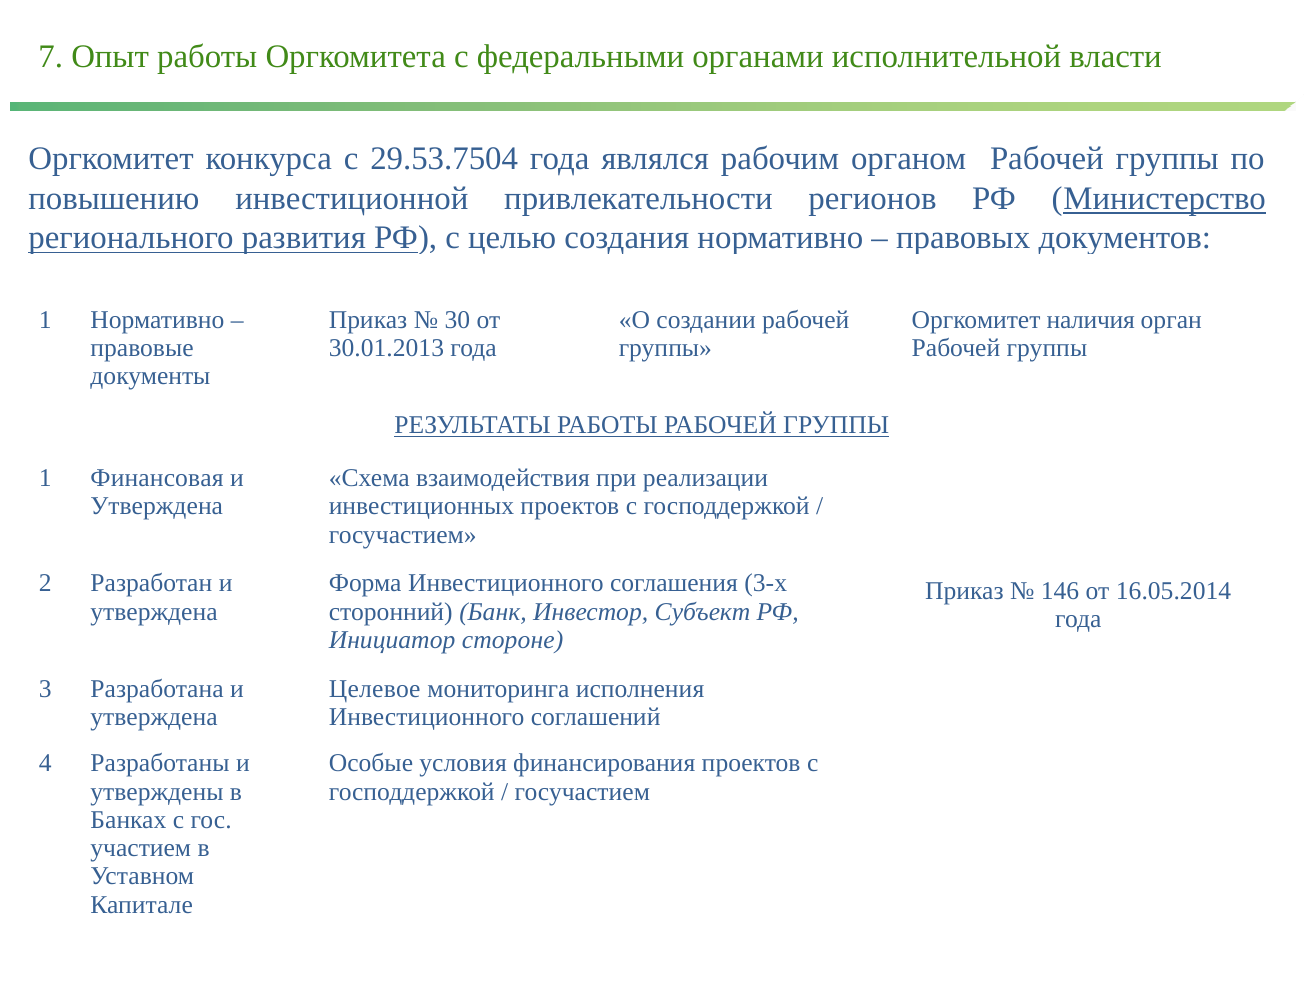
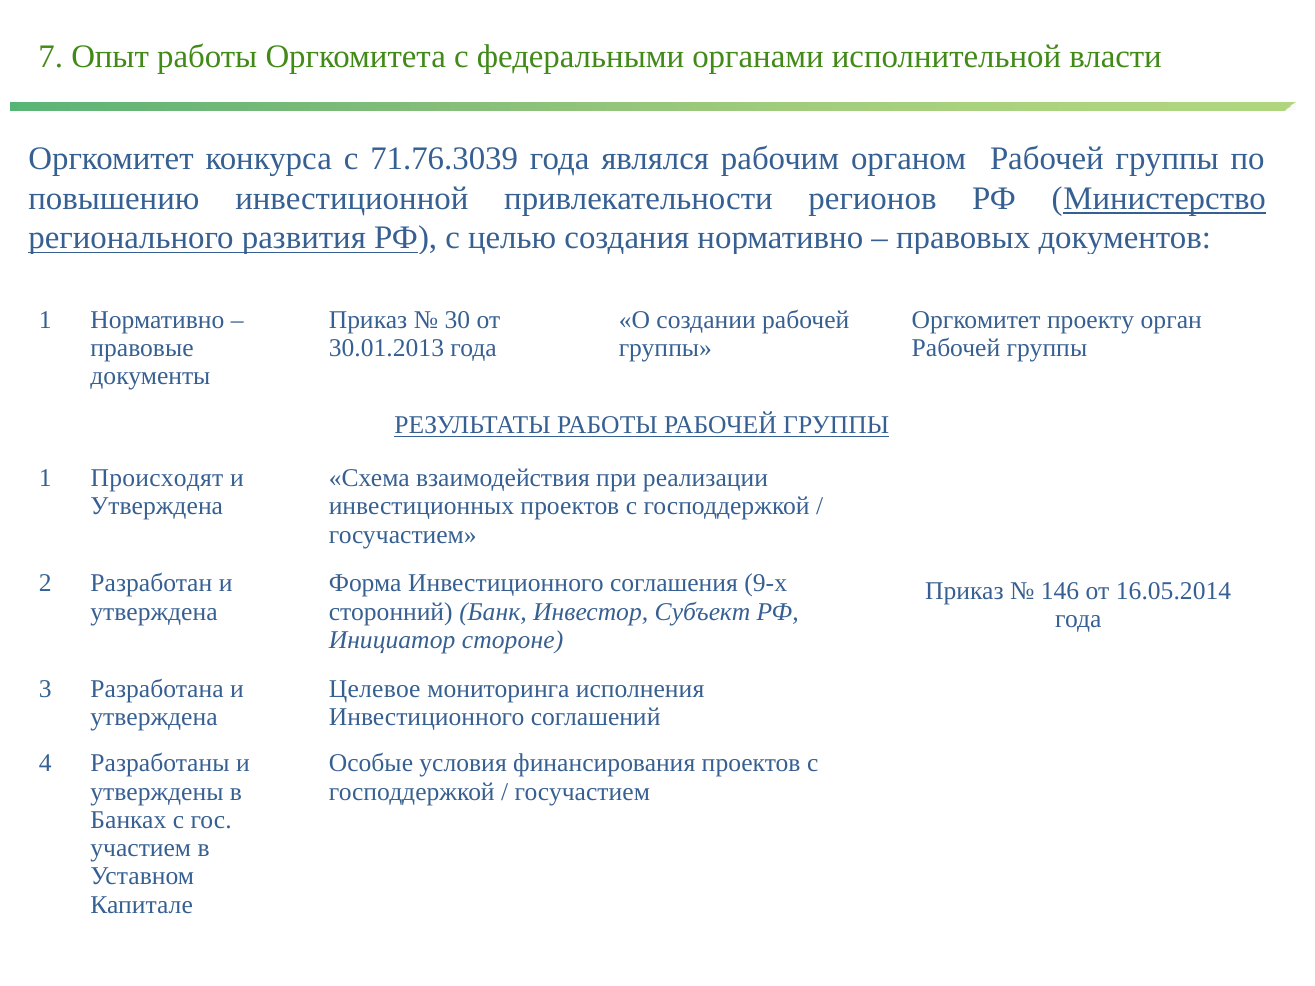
29.53.7504: 29.53.7504 -> 71.76.3039
наличия: наличия -> проекту
Финансовая: Финансовая -> Происходят
3-х: 3-х -> 9-х
